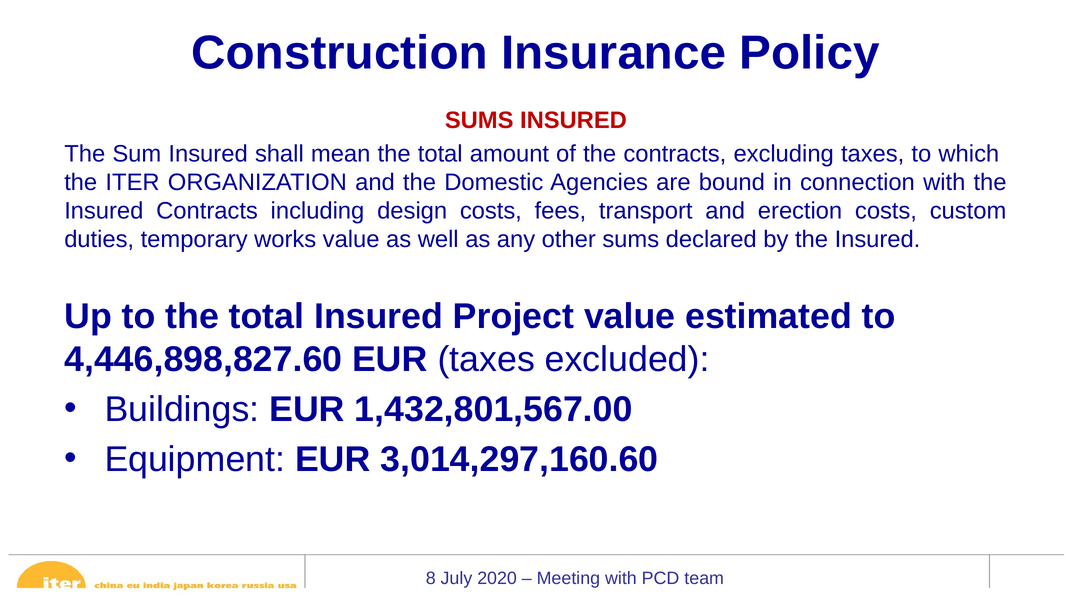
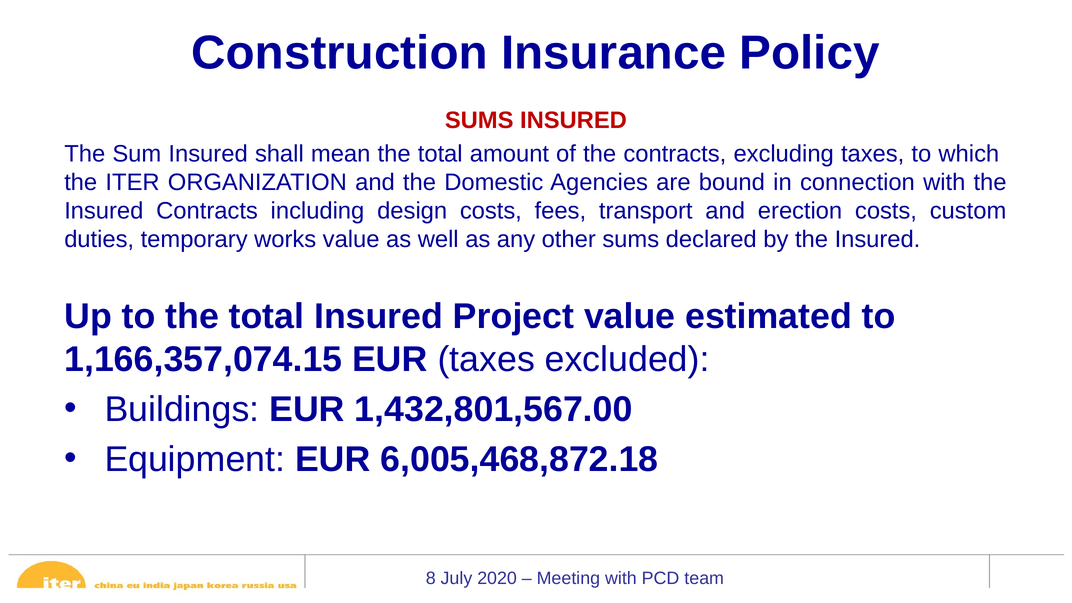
4,446,898,827.60: 4,446,898,827.60 -> 1,166,357,074.15
3,014,297,160.60: 3,014,297,160.60 -> 6,005,468,872.18
